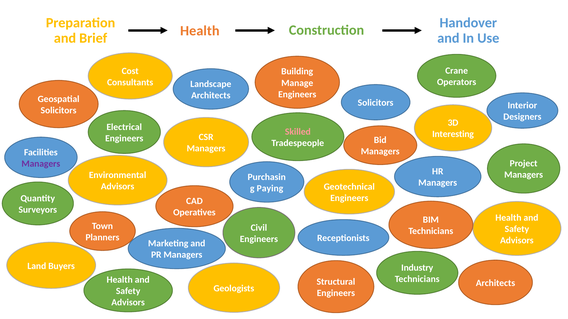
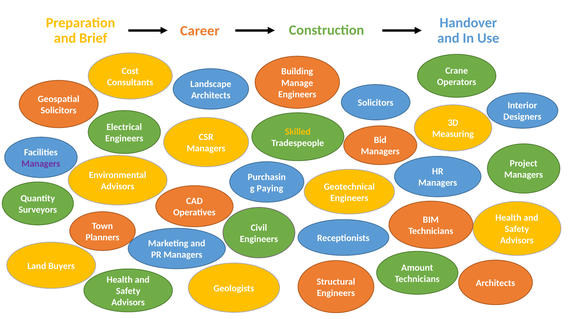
Health at (200, 31): Health -> Career
Skilled colour: pink -> yellow
Interesting: Interesting -> Measuring
Industry: Industry -> Amount
